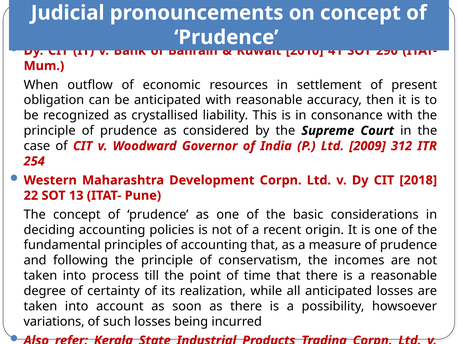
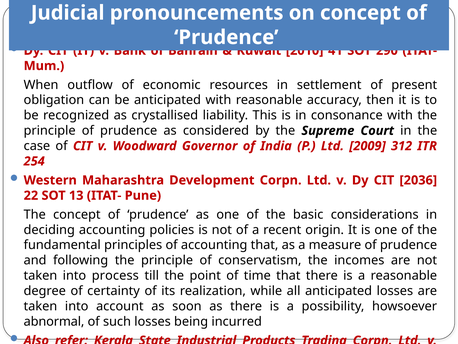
2018: 2018 -> 2036
variations: variations -> abnormal
